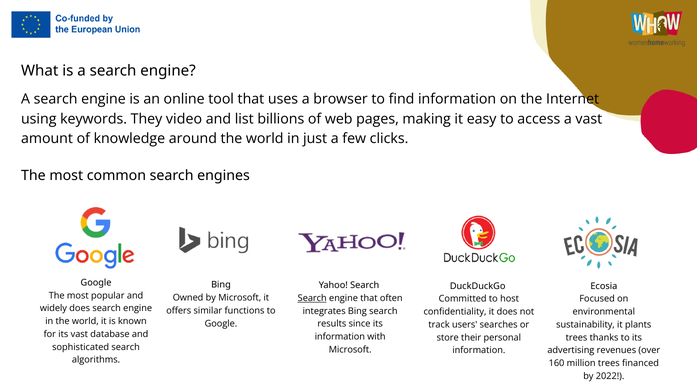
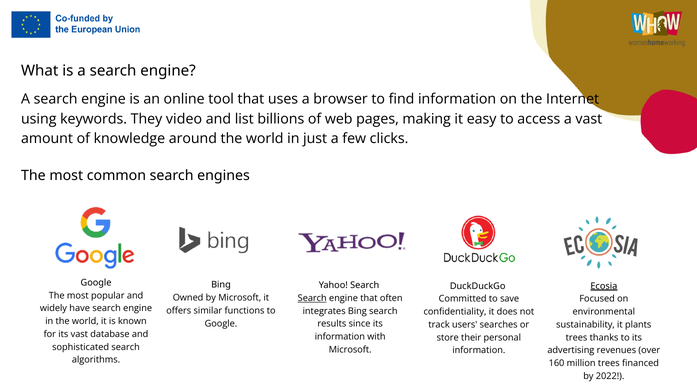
Ecosia underline: none -> present
host: host -> save
widely does: does -> have
